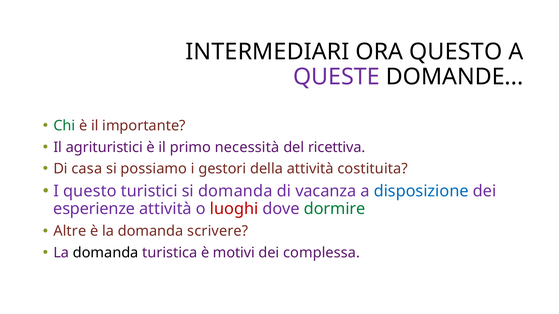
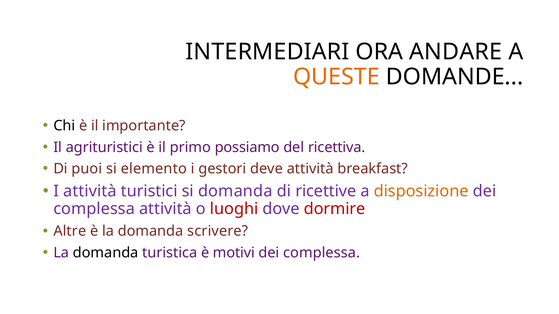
ORA QUESTO: QUESTO -> ANDARE
QUESTE colour: purple -> orange
Chi colour: green -> black
necessità: necessità -> possiamo
casa: casa -> puoi
possiamo: possiamo -> elemento
della: della -> deve
costituita: costituita -> breakfast
I questo: questo -> attività
vacanza: vacanza -> ricettive
disposizione colour: blue -> orange
esperienze at (94, 209): esperienze -> complessa
dormire colour: green -> red
